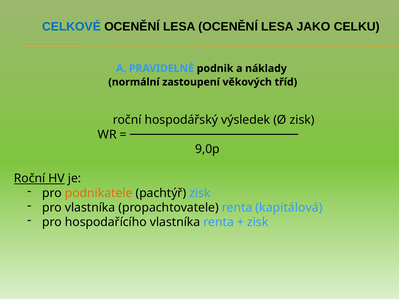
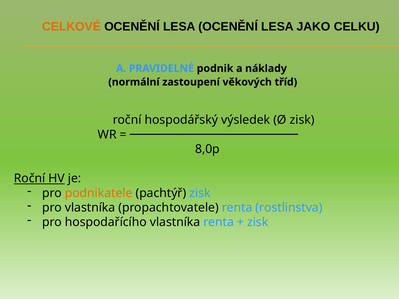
CELKOVÉ colour: blue -> orange
9,0p: 9,0p -> 8,0p
kapitálová: kapitálová -> rostlinstva
